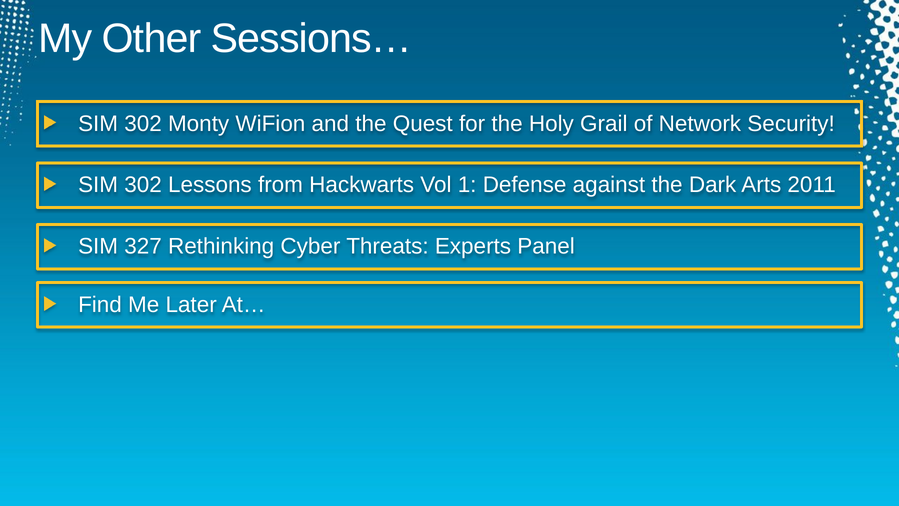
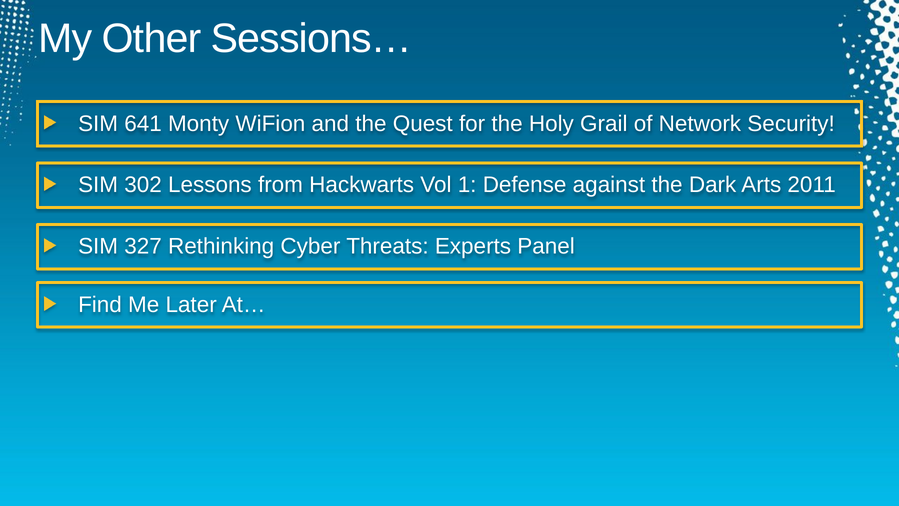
302 at (143, 124): 302 -> 641
